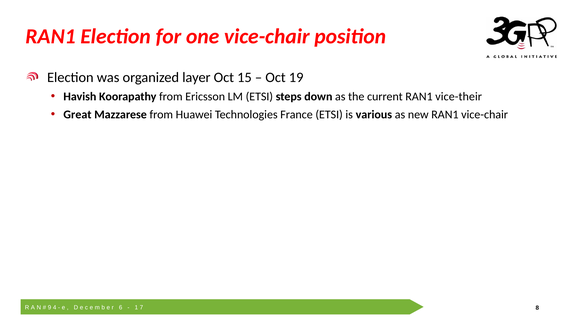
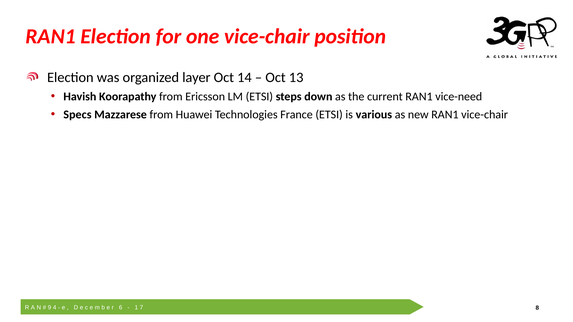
15: 15 -> 14
19: 19 -> 13
vice-their: vice-their -> vice-need
Great: Great -> Specs
